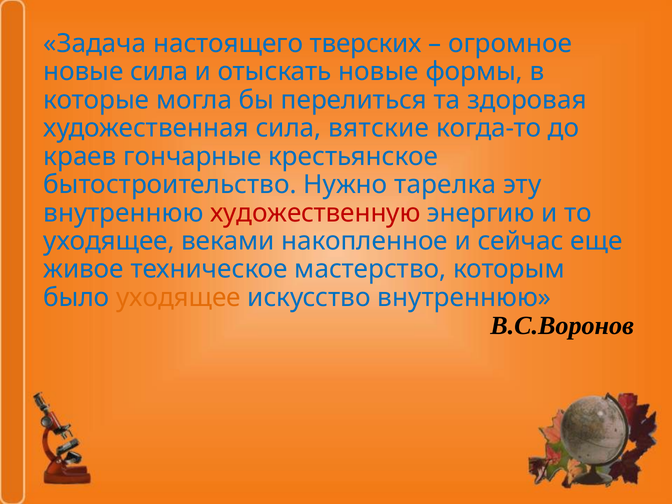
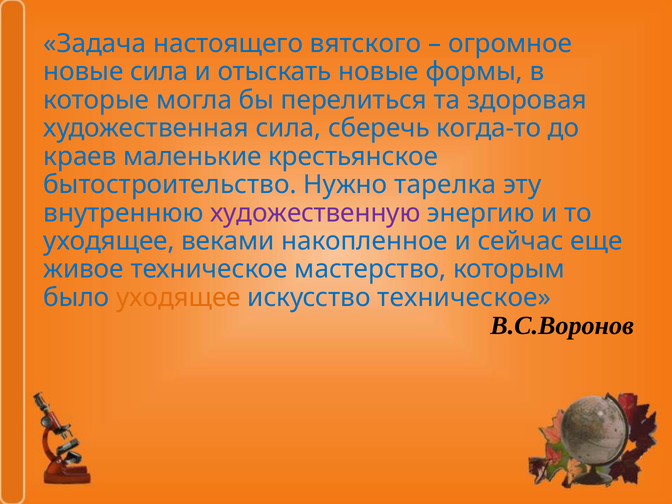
тверских: тверских -> вятского
вятские: вятские -> сберечь
гончарные: гончарные -> маленькие
художественную colour: red -> purple
искусство внутреннюю: внутреннюю -> техническое
